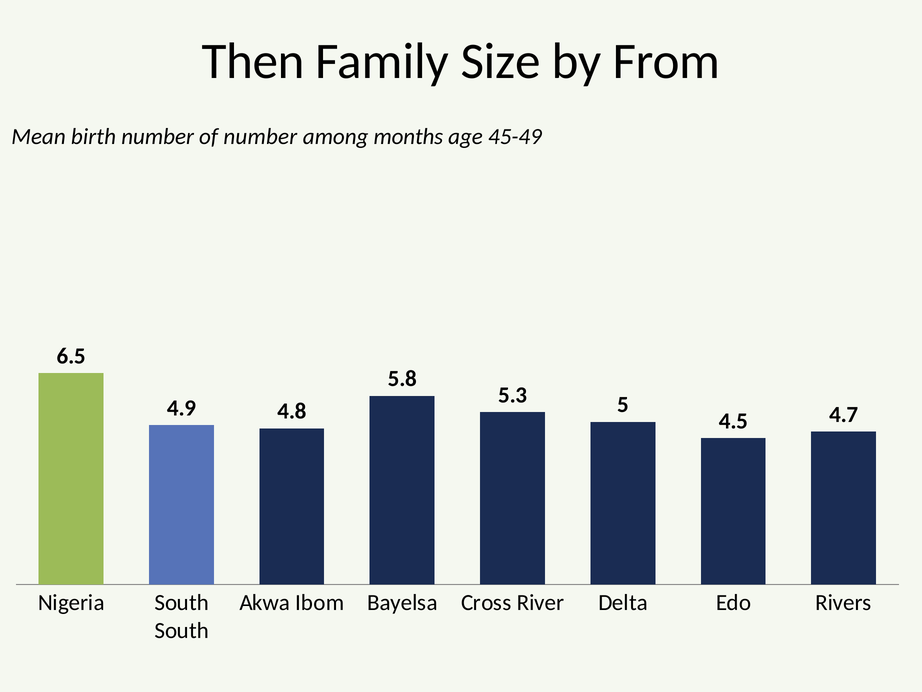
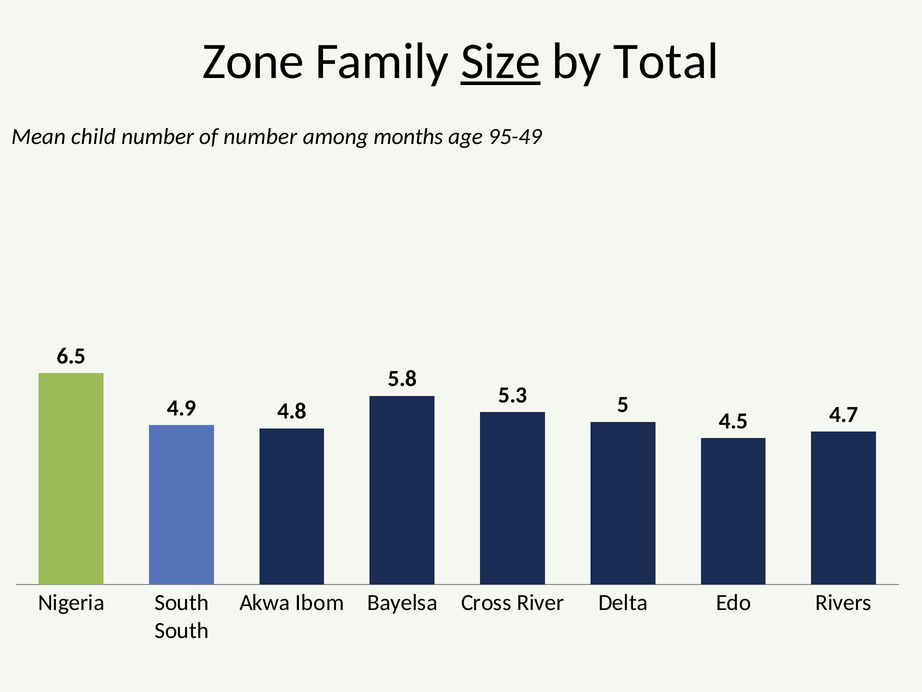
Then: Then -> Zone
Size underline: none -> present
From: From -> Total
birth: birth -> child
45-49: 45-49 -> 95-49
